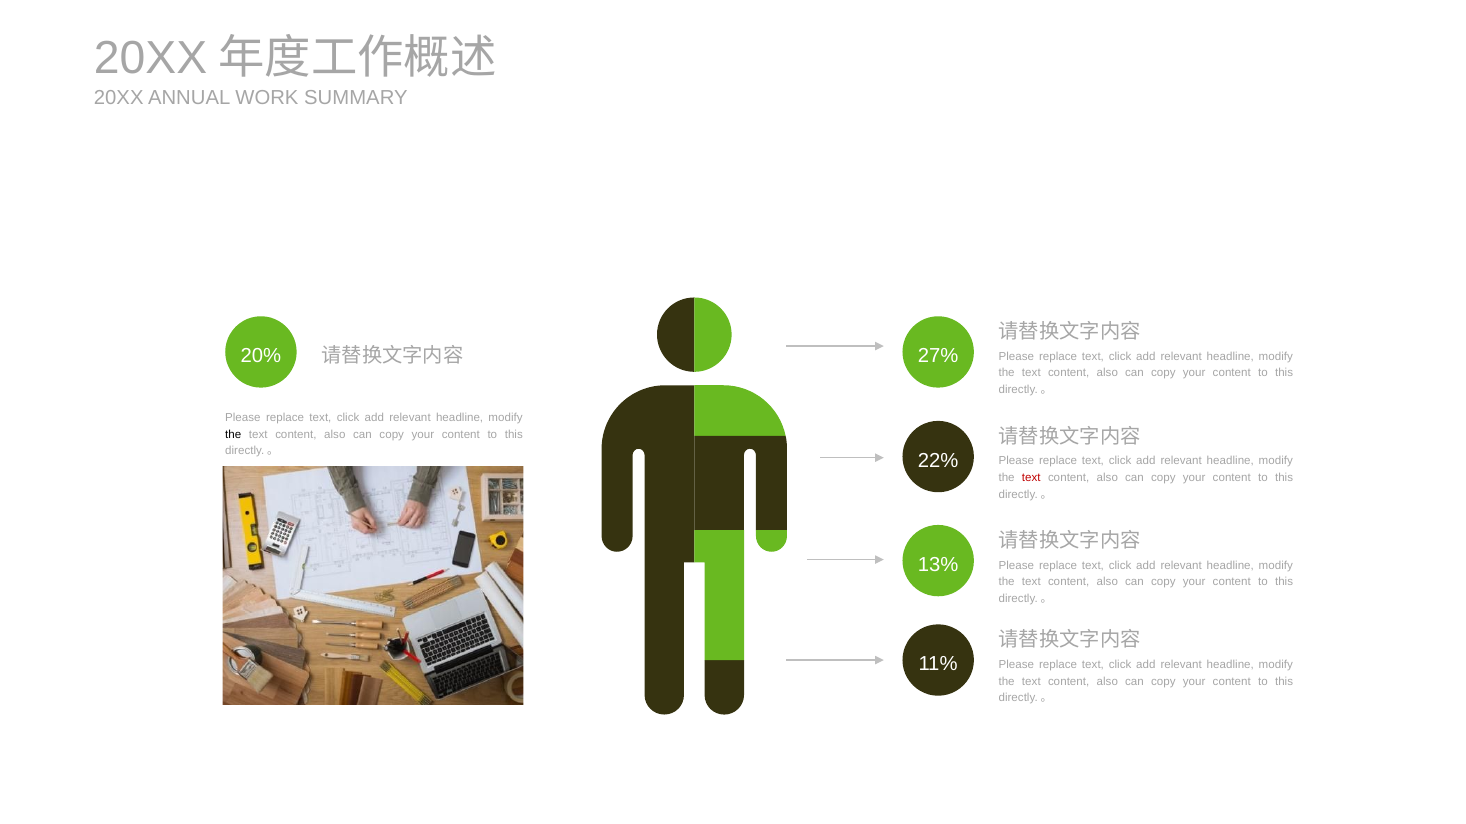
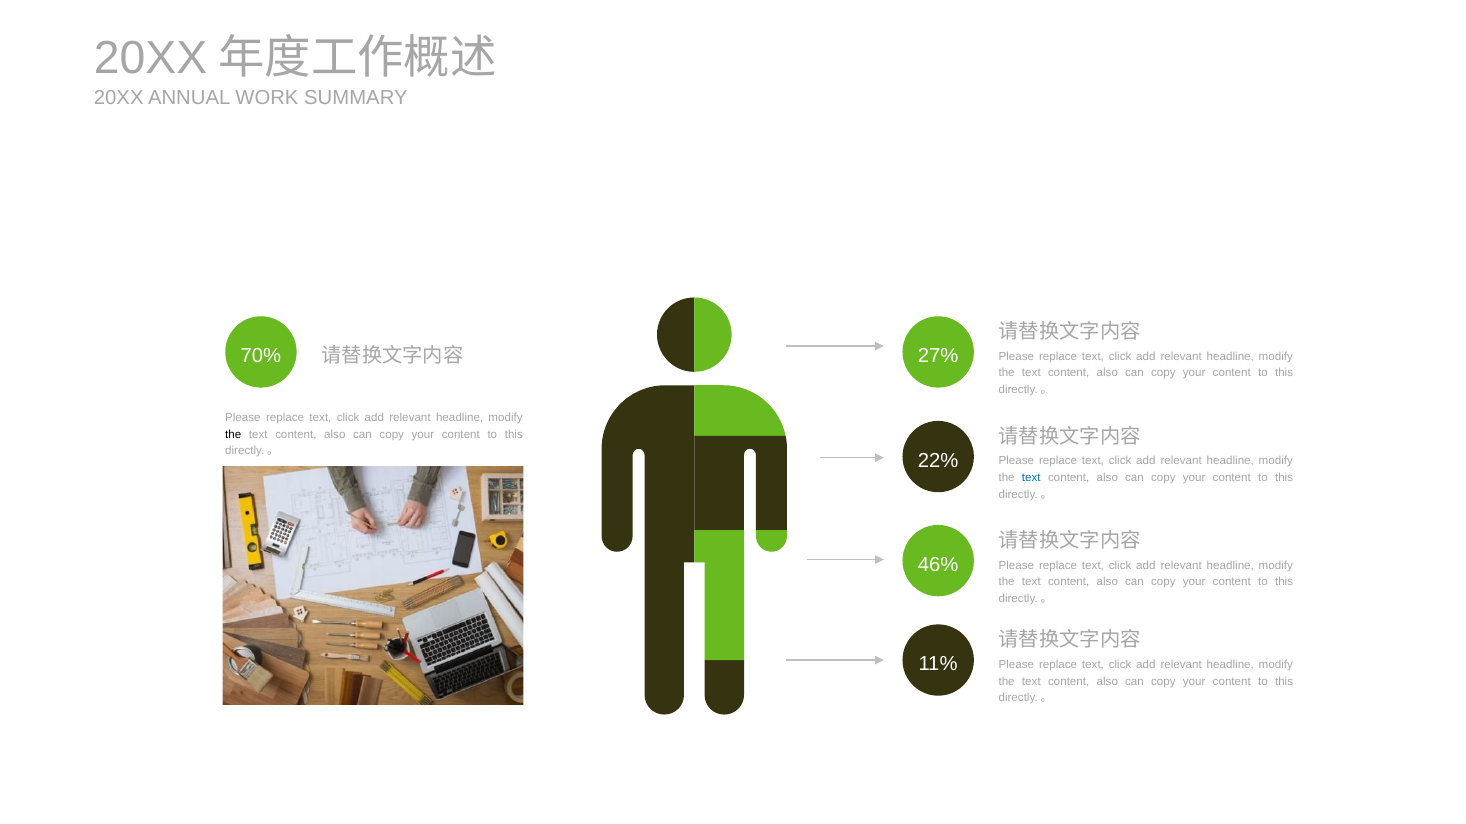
20%: 20% -> 70%
text at (1031, 478) colour: red -> blue
13%: 13% -> 46%
